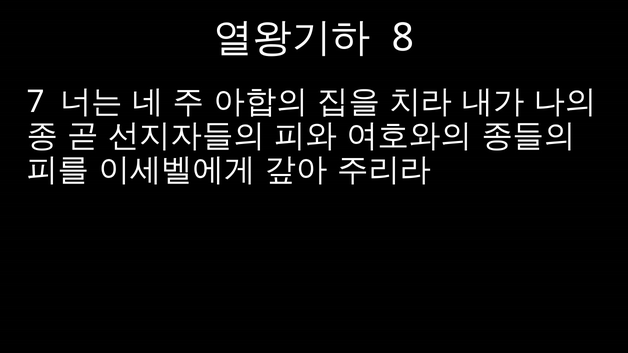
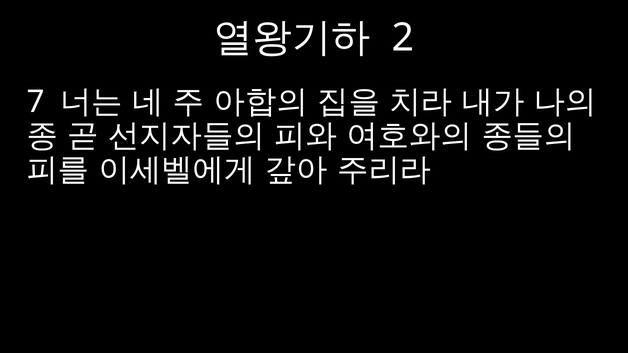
8: 8 -> 2
